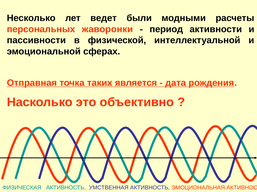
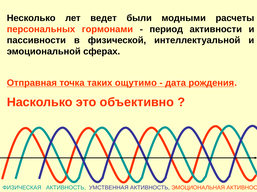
жаворонки: жаворонки -> гормонами
является: является -> ощутимо
